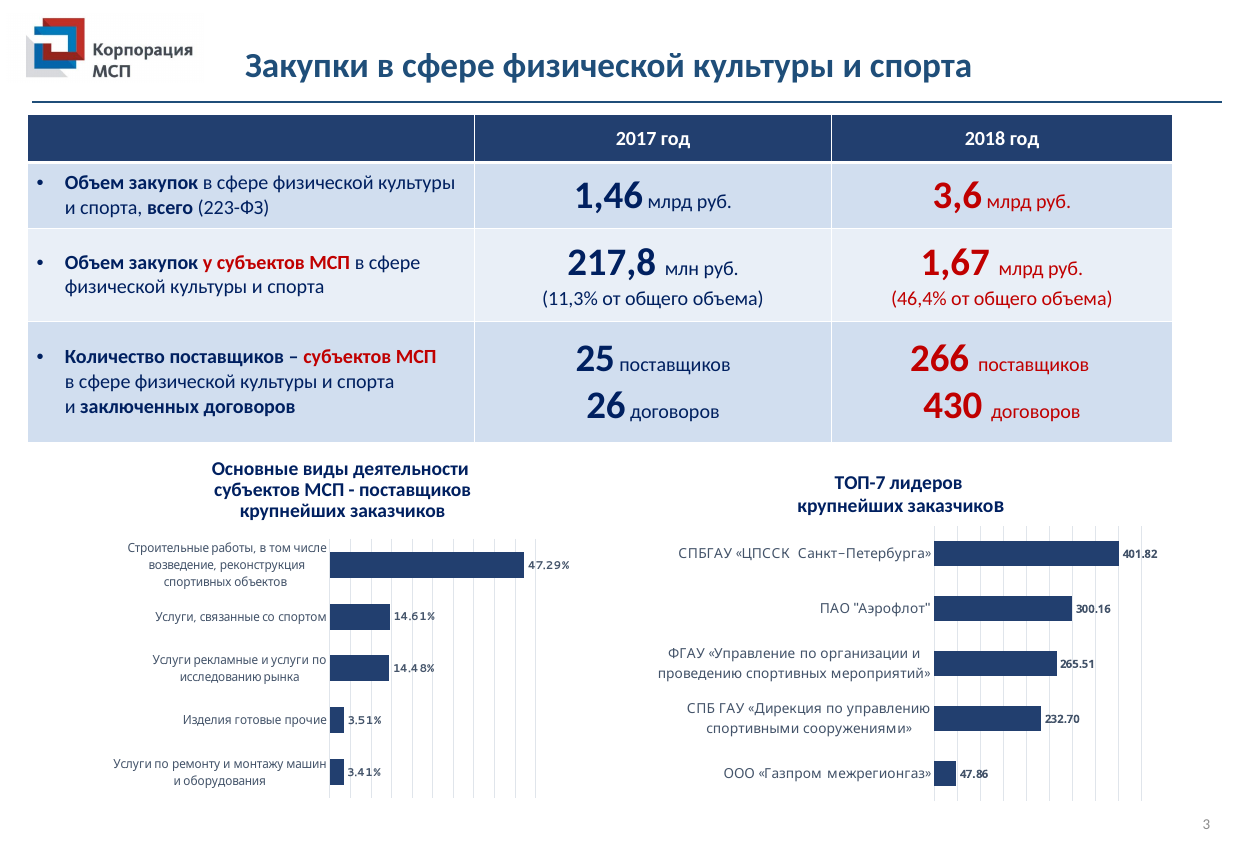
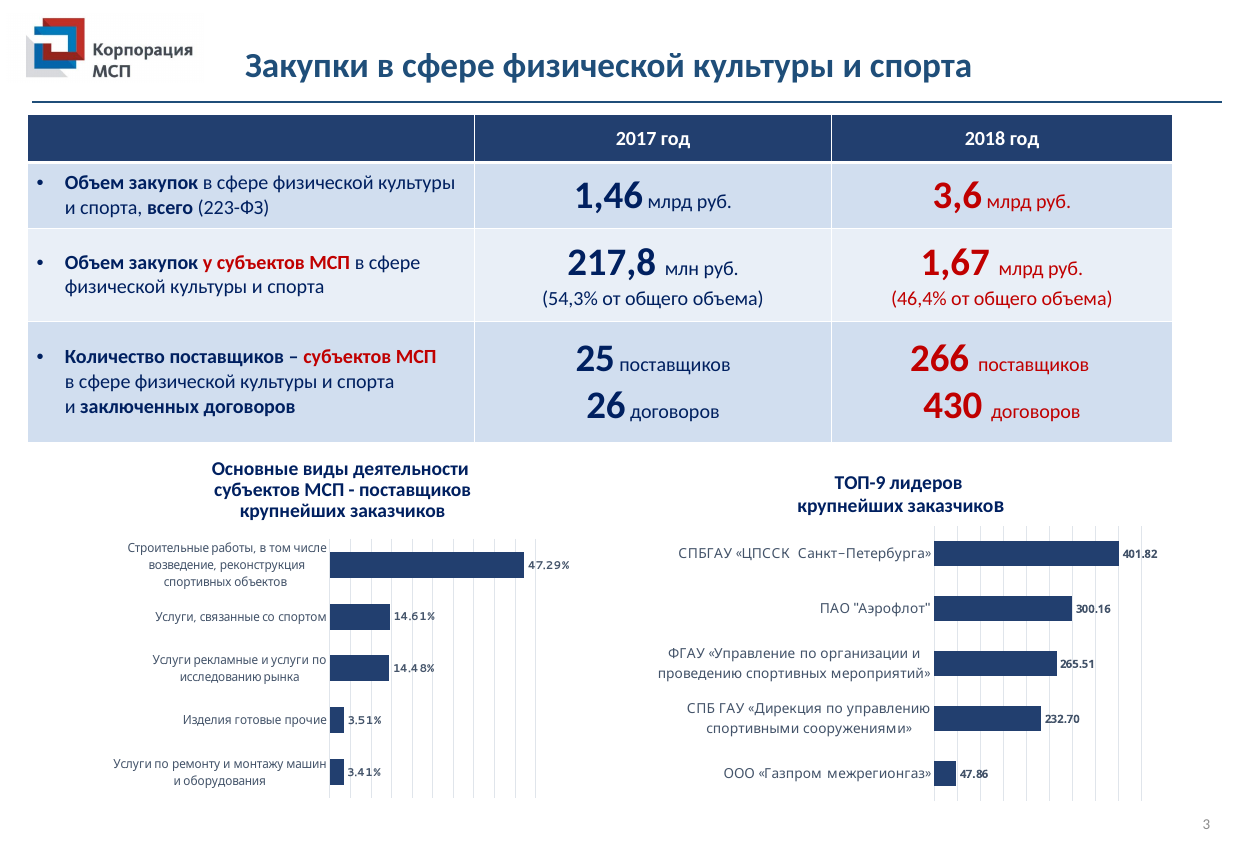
11,3%: 11,3% -> 54,3%
ТОП-7: ТОП-7 -> ТОП-9
